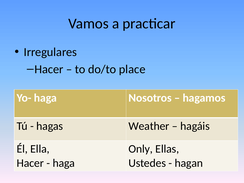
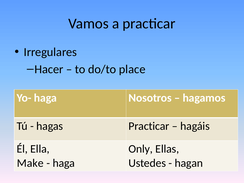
hagas Weather: Weather -> Practicar
Hacer at (30, 163): Hacer -> Make
